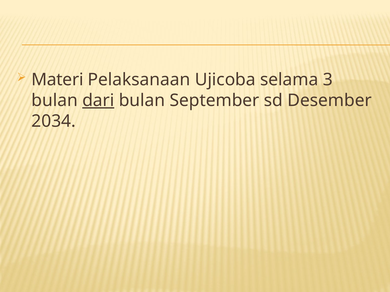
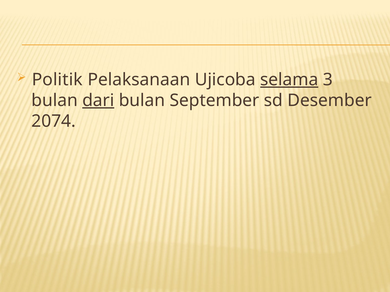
Materi: Materi -> Politik
selama underline: none -> present
2034: 2034 -> 2074
